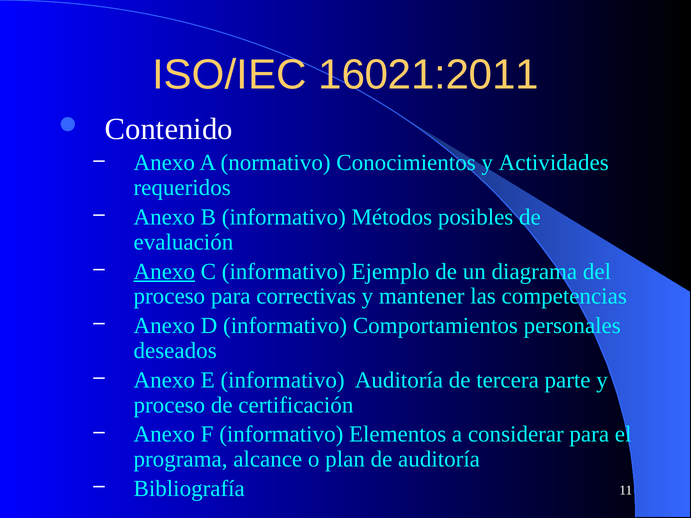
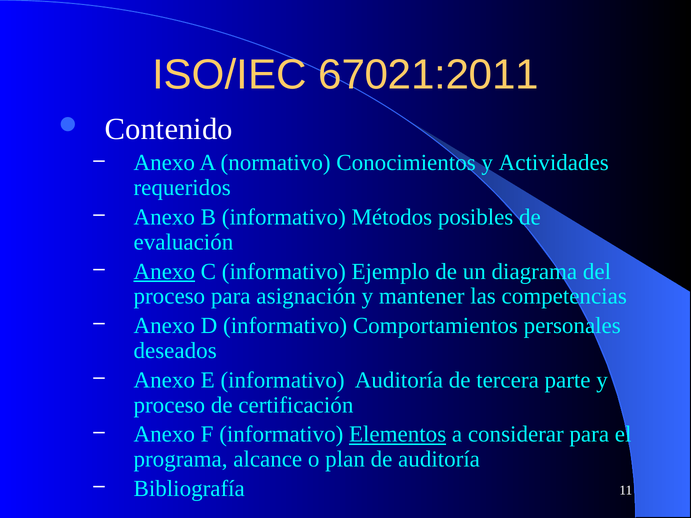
16021:2011: 16021:2011 -> 67021:2011
correctivas: correctivas -> asignación
Elementos underline: none -> present
